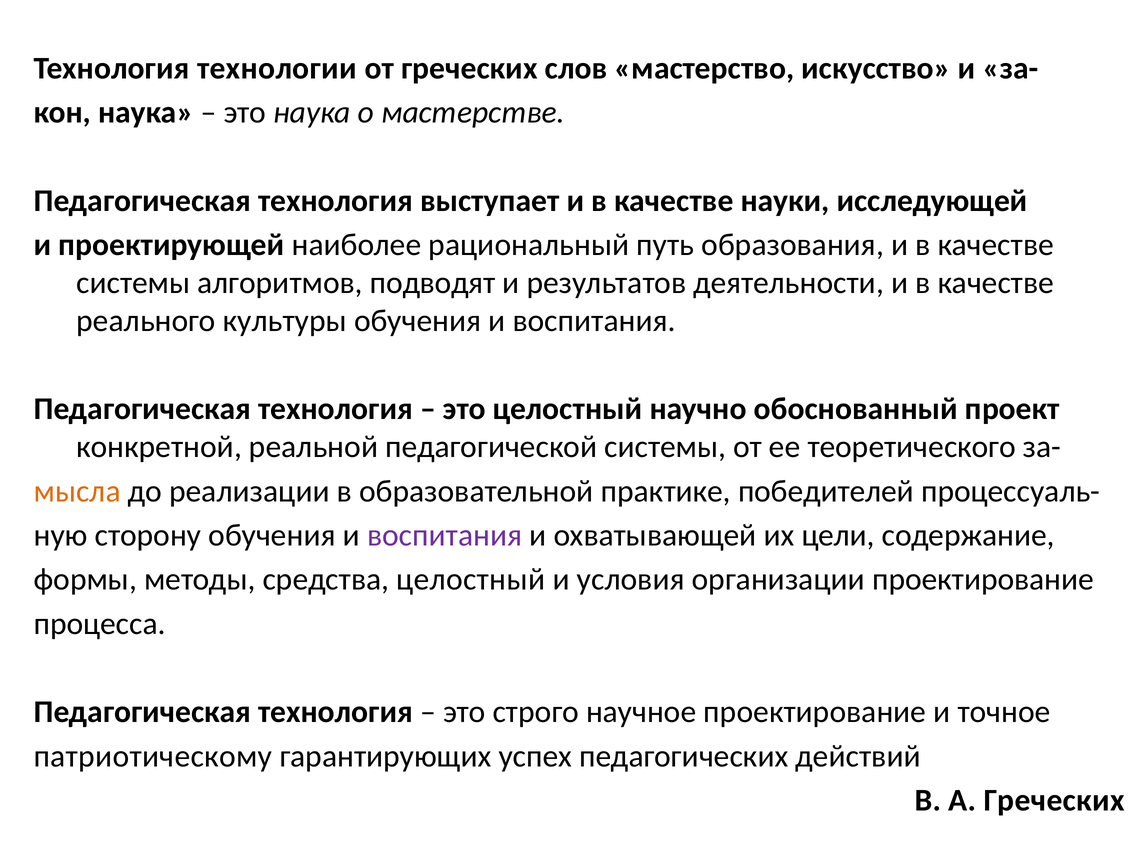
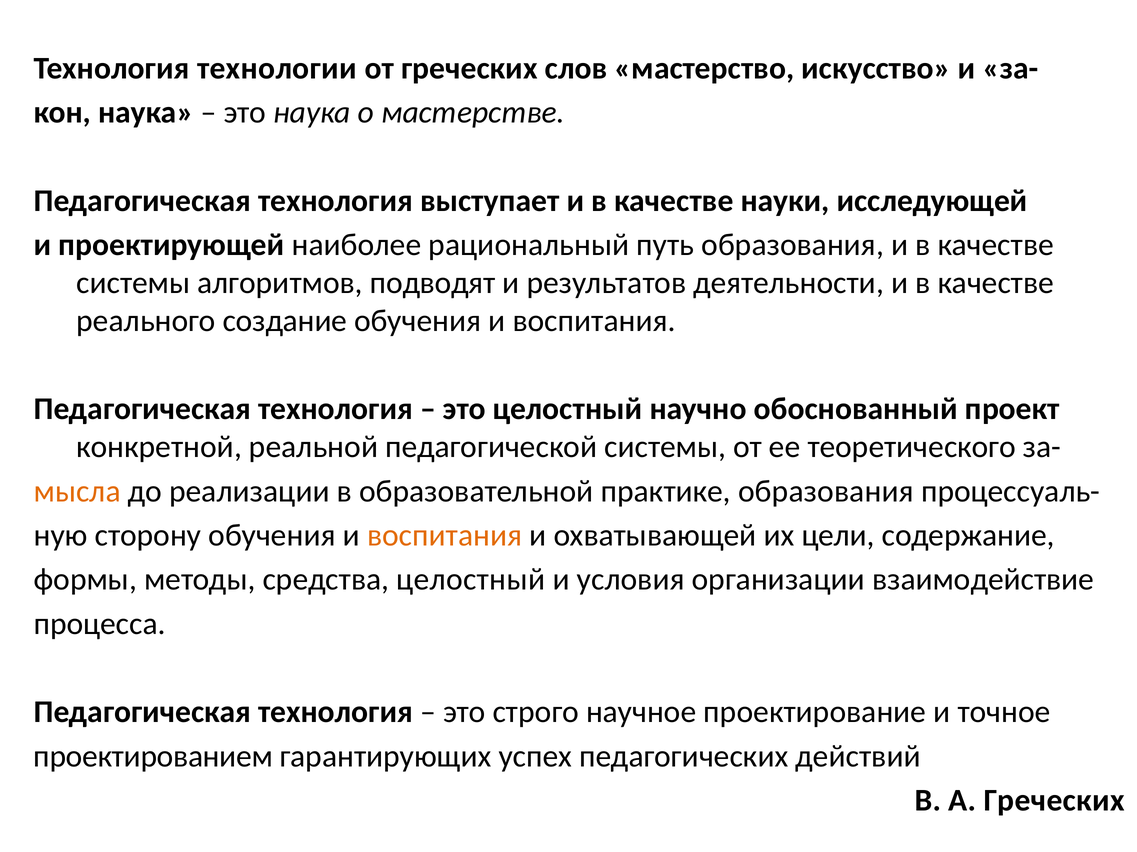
культуры: культуры -> создание
практике победителей: победителей -> образования
воспитания at (445, 536) colour: purple -> orange
организации проектирование: проектирование -> взаимодействие
патриотическому: патриотическому -> проектированием
